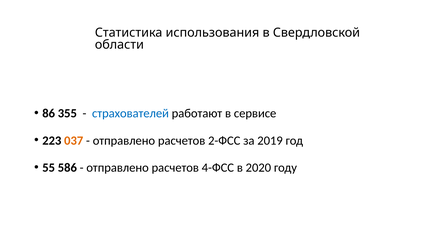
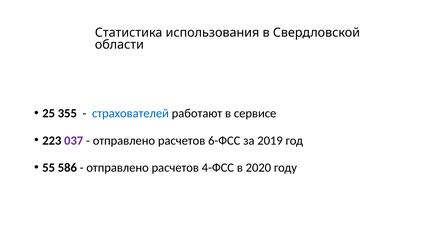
86: 86 -> 25
037 colour: orange -> purple
2-ФСС: 2-ФСС -> 6-ФСС
